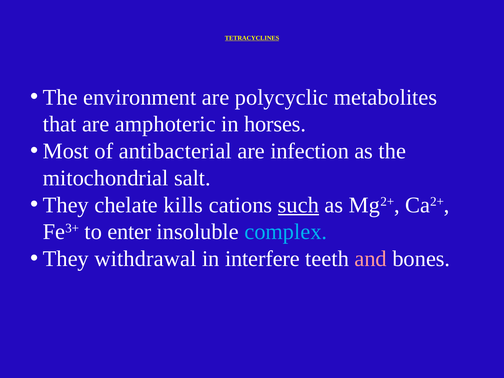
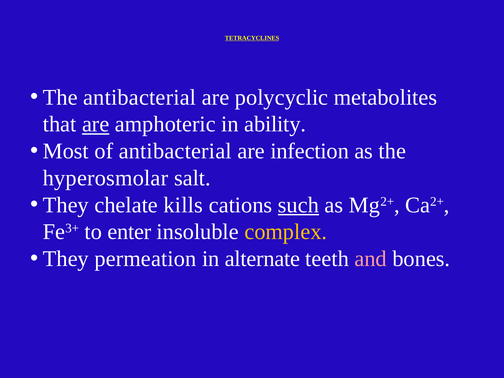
The environment: environment -> antibacterial
are at (96, 124) underline: none -> present
horses: horses -> ability
mitochondrial: mitochondrial -> hyperosmolar
complex colour: light blue -> yellow
withdrawal: withdrawal -> permeation
interfere: interfere -> alternate
